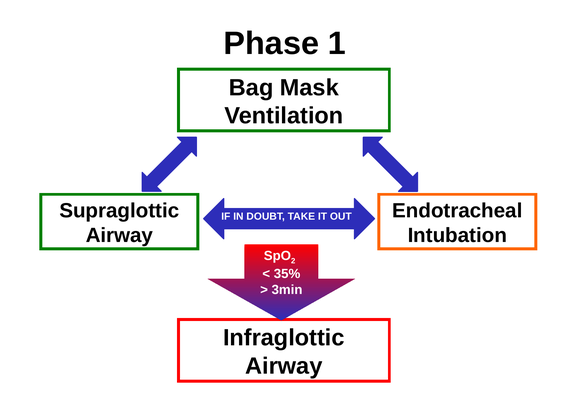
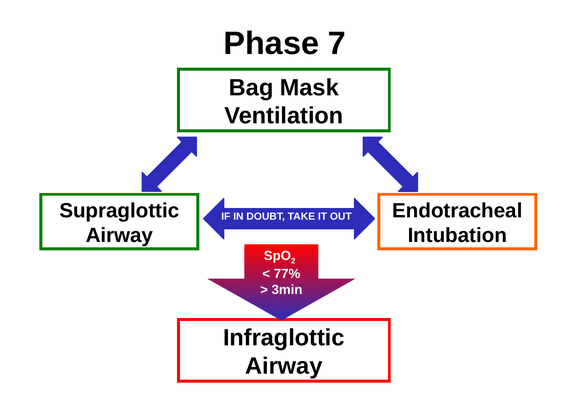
1: 1 -> 7
35%: 35% -> 77%
